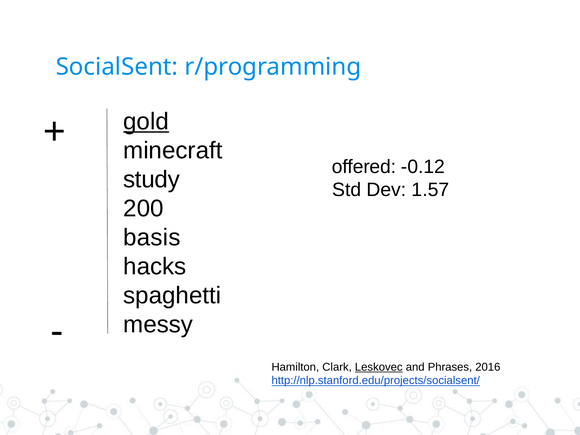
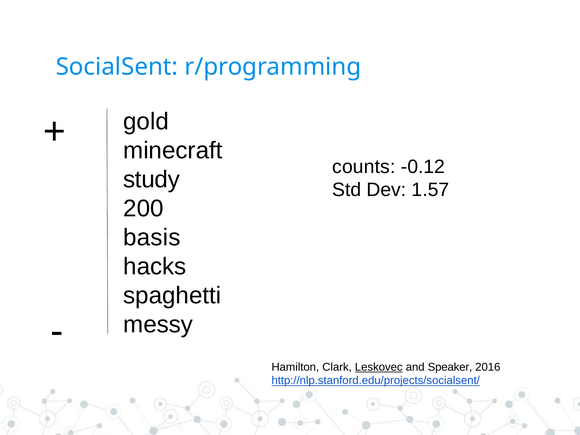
gold underline: present -> none
offered: offered -> counts
Phrases: Phrases -> Speaker
